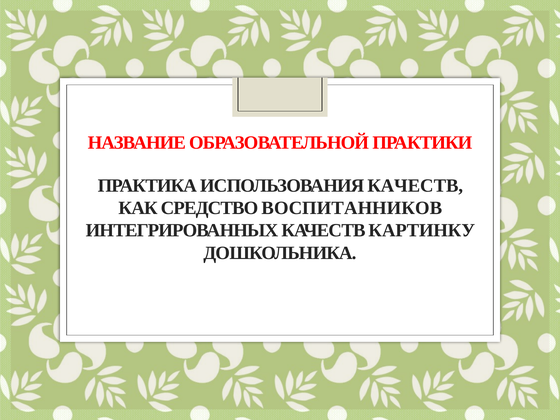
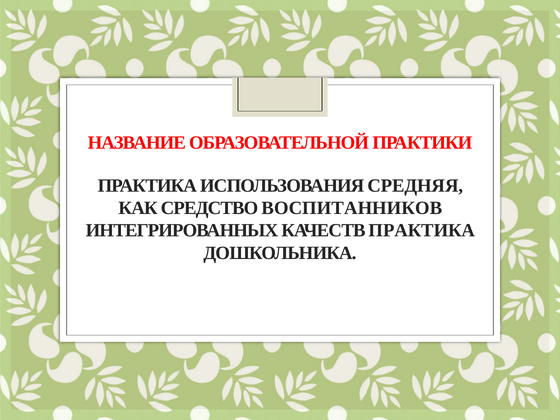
ИСПОЛЬЗОВАНИЯ КАЧЕСТВ: КАЧЕСТВ -> СРЕДНЯЯ
КАЧЕСТВ КАРТИНКУ: КАРТИНКУ -> ПРАКТИКА
